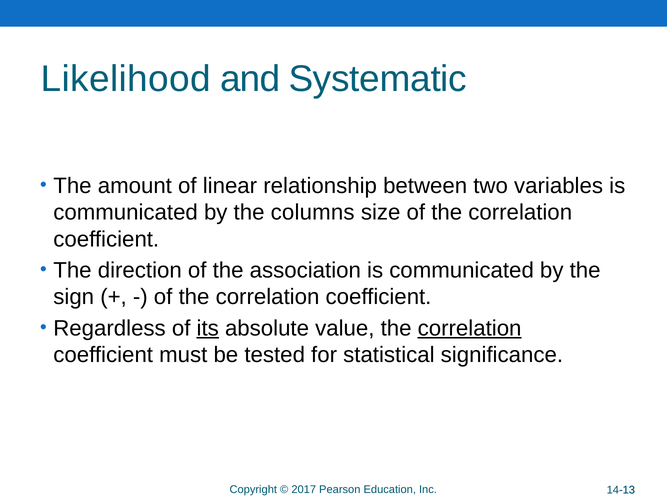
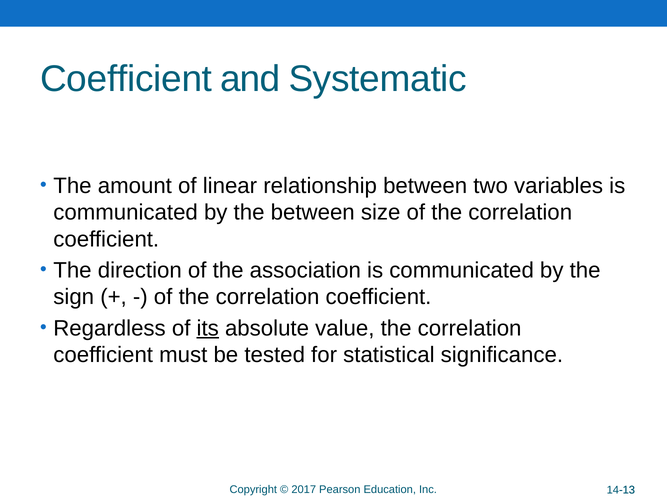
Likelihood at (126, 79): Likelihood -> Coefficient
the columns: columns -> between
correlation at (470, 328) underline: present -> none
